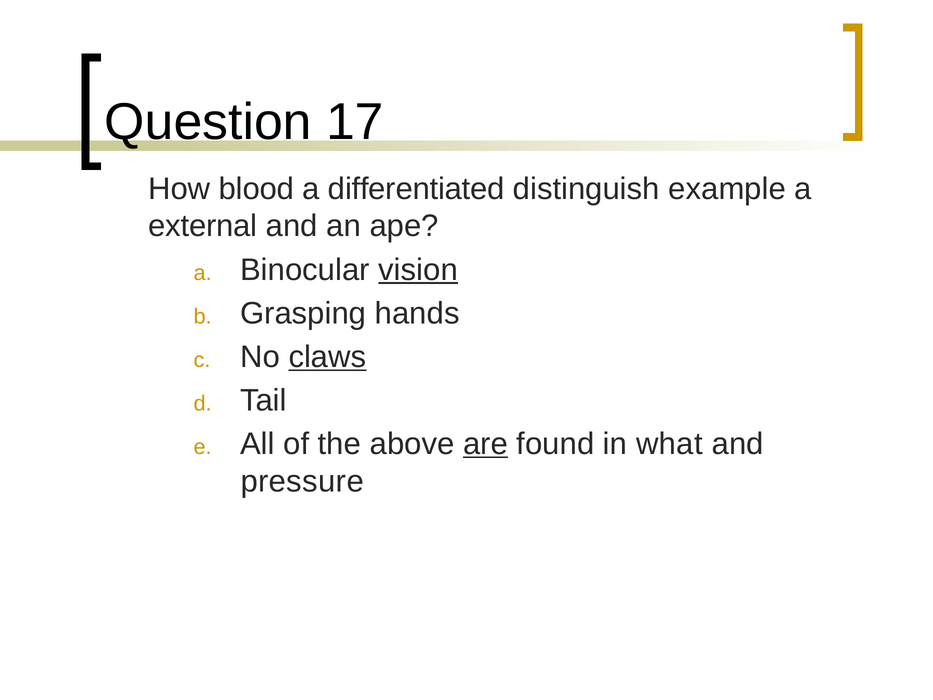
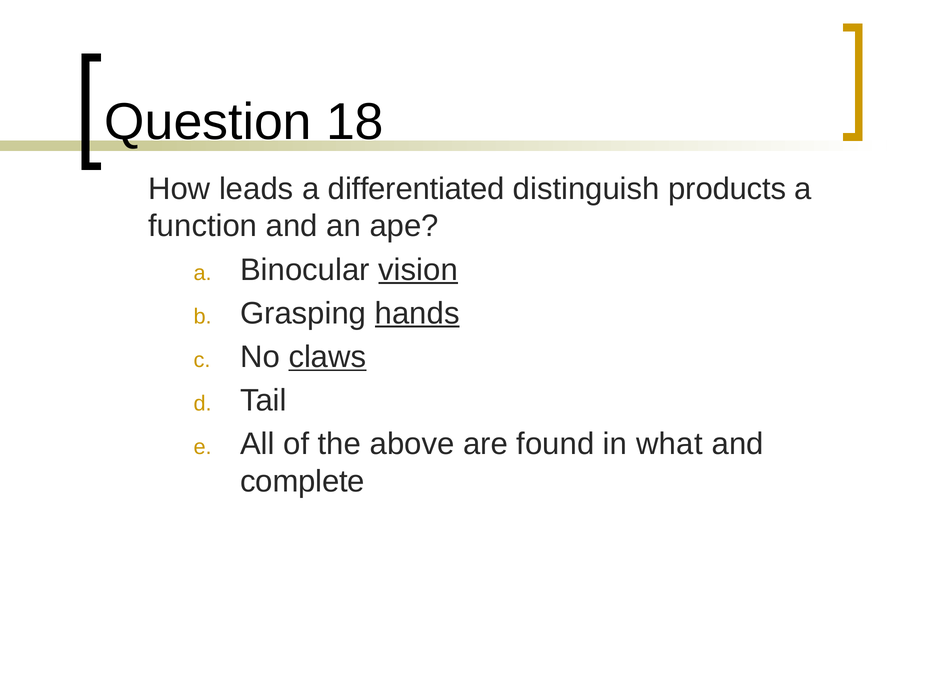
17: 17 -> 18
blood: blood -> leads
example: example -> products
external: external -> function
hands underline: none -> present
are underline: present -> none
pressure: pressure -> complete
